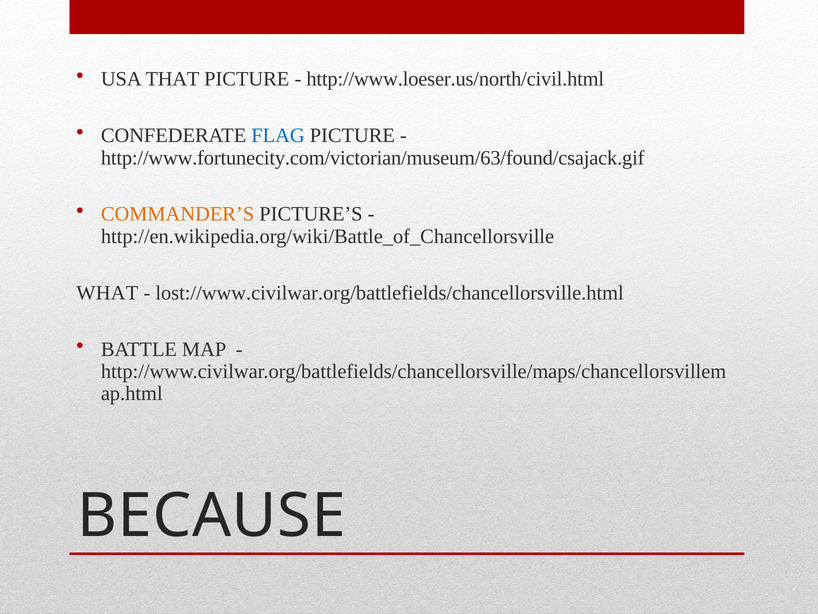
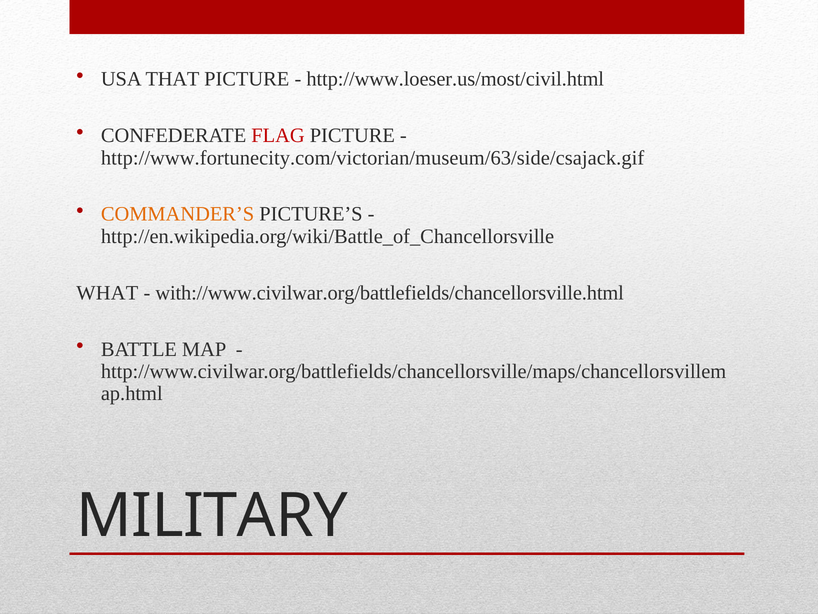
http://www.loeser.us/north/civil.html: http://www.loeser.us/north/civil.html -> http://www.loeser.us/most/civil.html
FLAG colour: blue -> red
http://www.fortunecity.com/victorian/museum/63/found/csajack.gif: http://www.fortunecity.com/victorian/museum/63/found/csajack.gif -> http://www.fortunecity.com/victorian/museum/63/side/csajack.gif
lost://www.civilwar.org/battlefields/chancellorsville.html: lost://www.civilwar.org/battlefields/chancellorsville.html -> with://www.civilwar.org/battlefields/chancellorsville.html
BECAUSE: BECAUSE -> MILITARY
